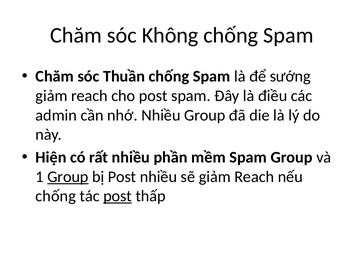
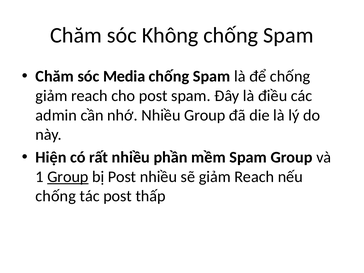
Thuần: Thuần -> Media
để sướng: sướng -> chống
post at (118, 196) underline: present -> none
